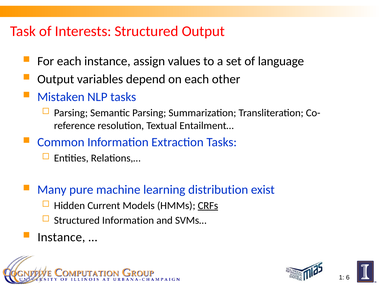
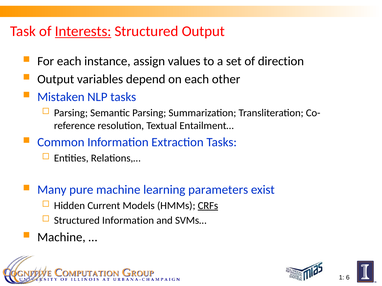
Interests underline: none -> present
language: language -> direction
distribution: distribution -> parameters
Instance at (61, 238): Instance -> Machine
